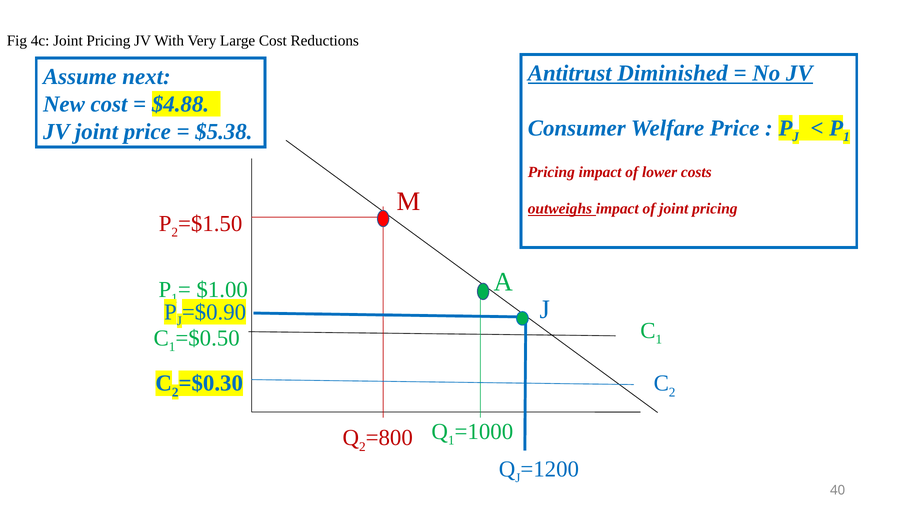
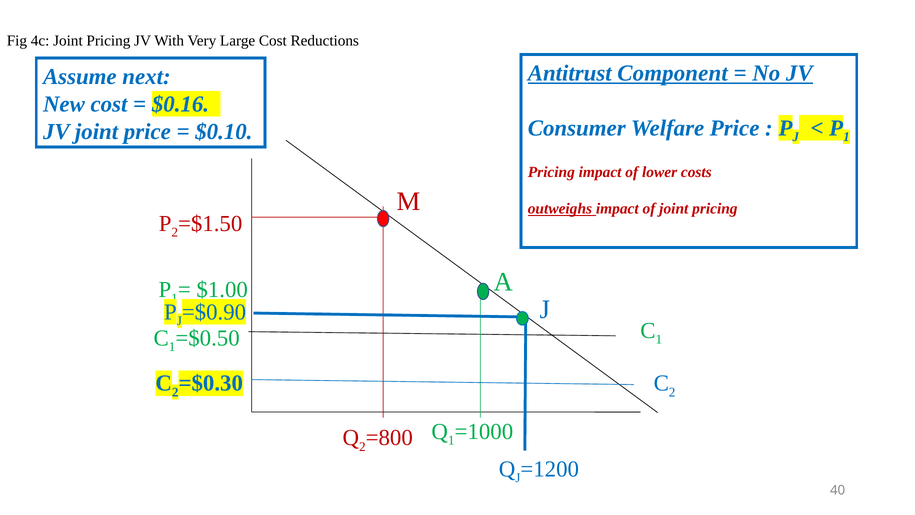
Diminished: Diminished -> Component
$4.88: $4.88 -> $0.16
$5.38: $5.38 -> $0.10
